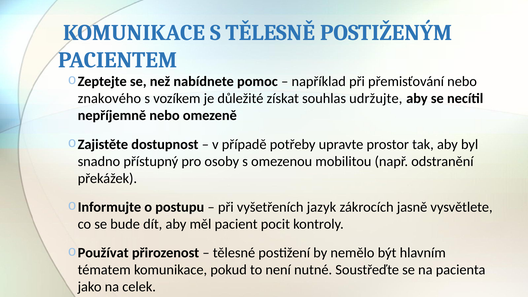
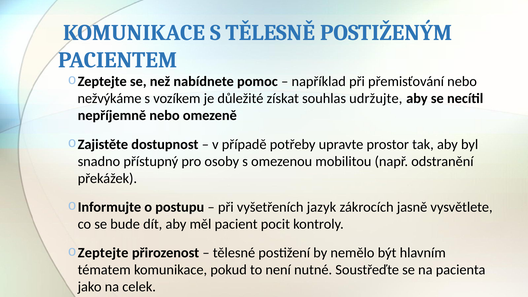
znakového: znakového -> nežvýkáme
Používat at (103, 253): Používat -> Zeptejte
